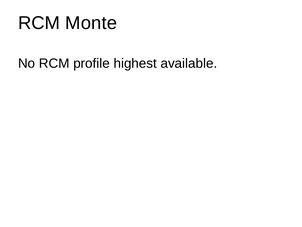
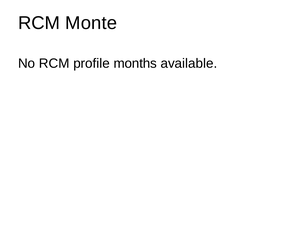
highest: highest -> months
